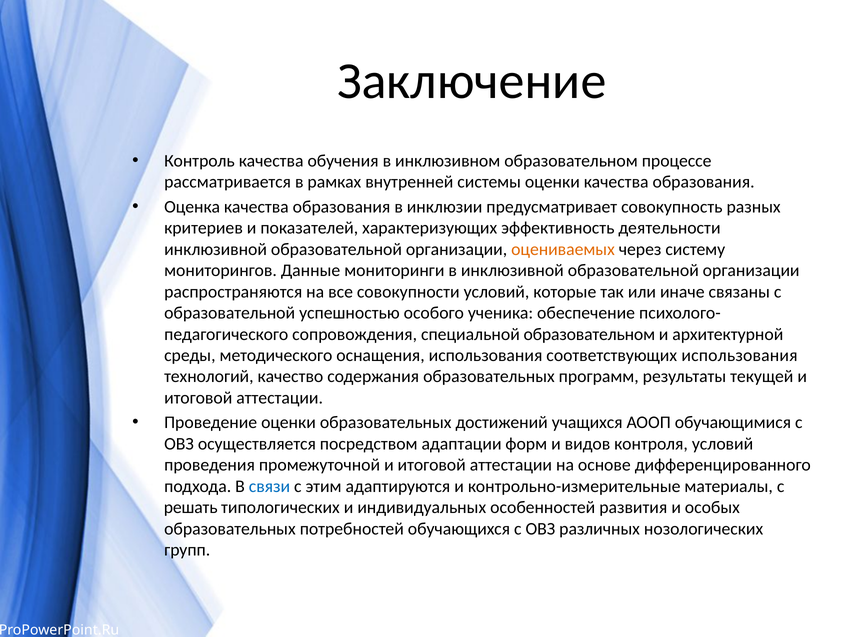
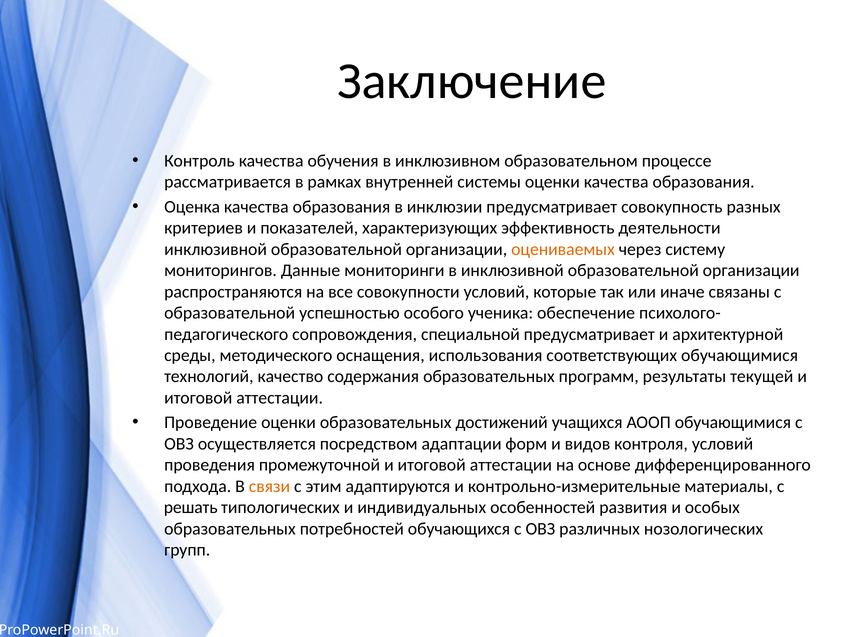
специальной образовательном: образовательном -> предусматривает
соответствующих использования: использования -> обучающимися
связи colour: blue -> orange
